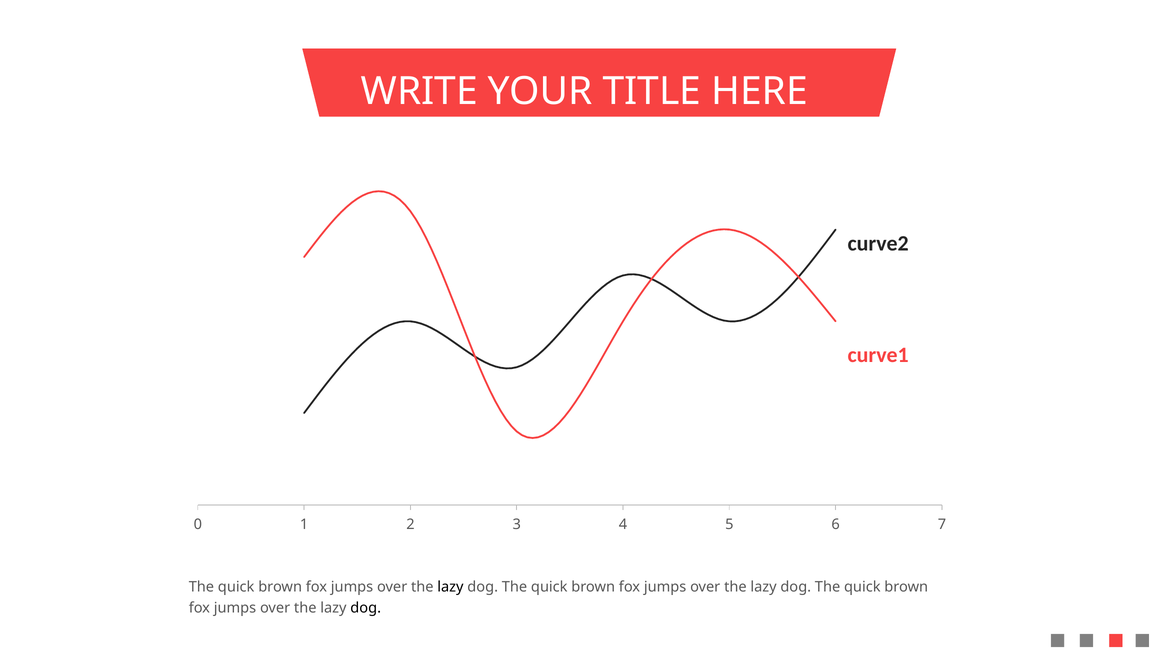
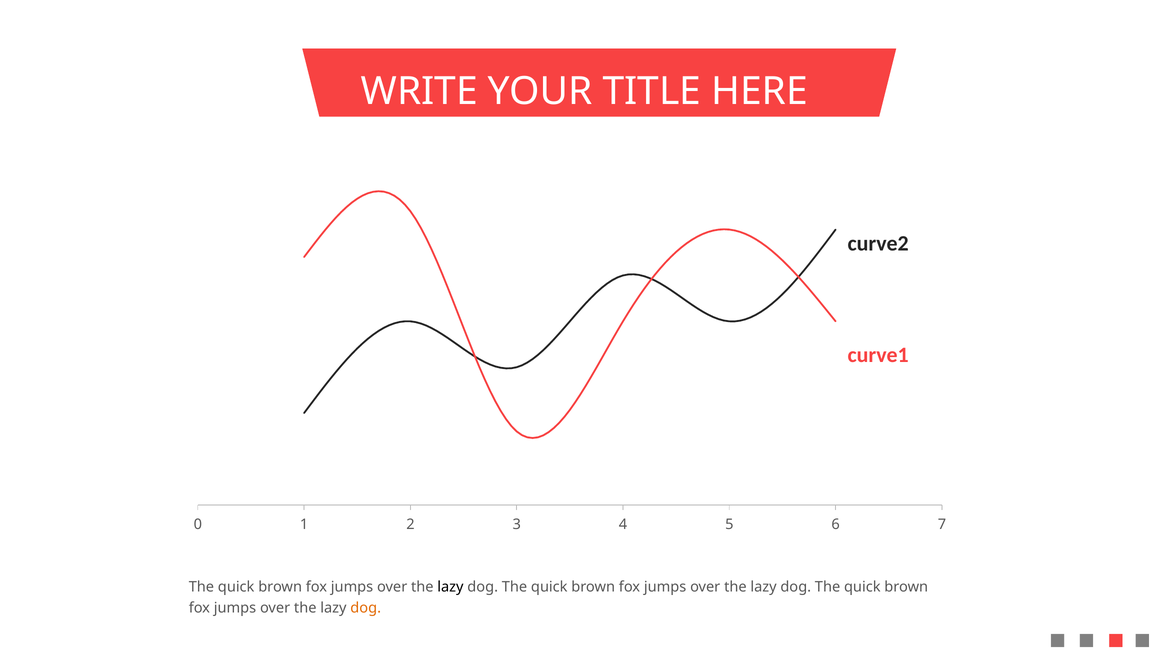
dog at (366, 608) colour: black -> orange
